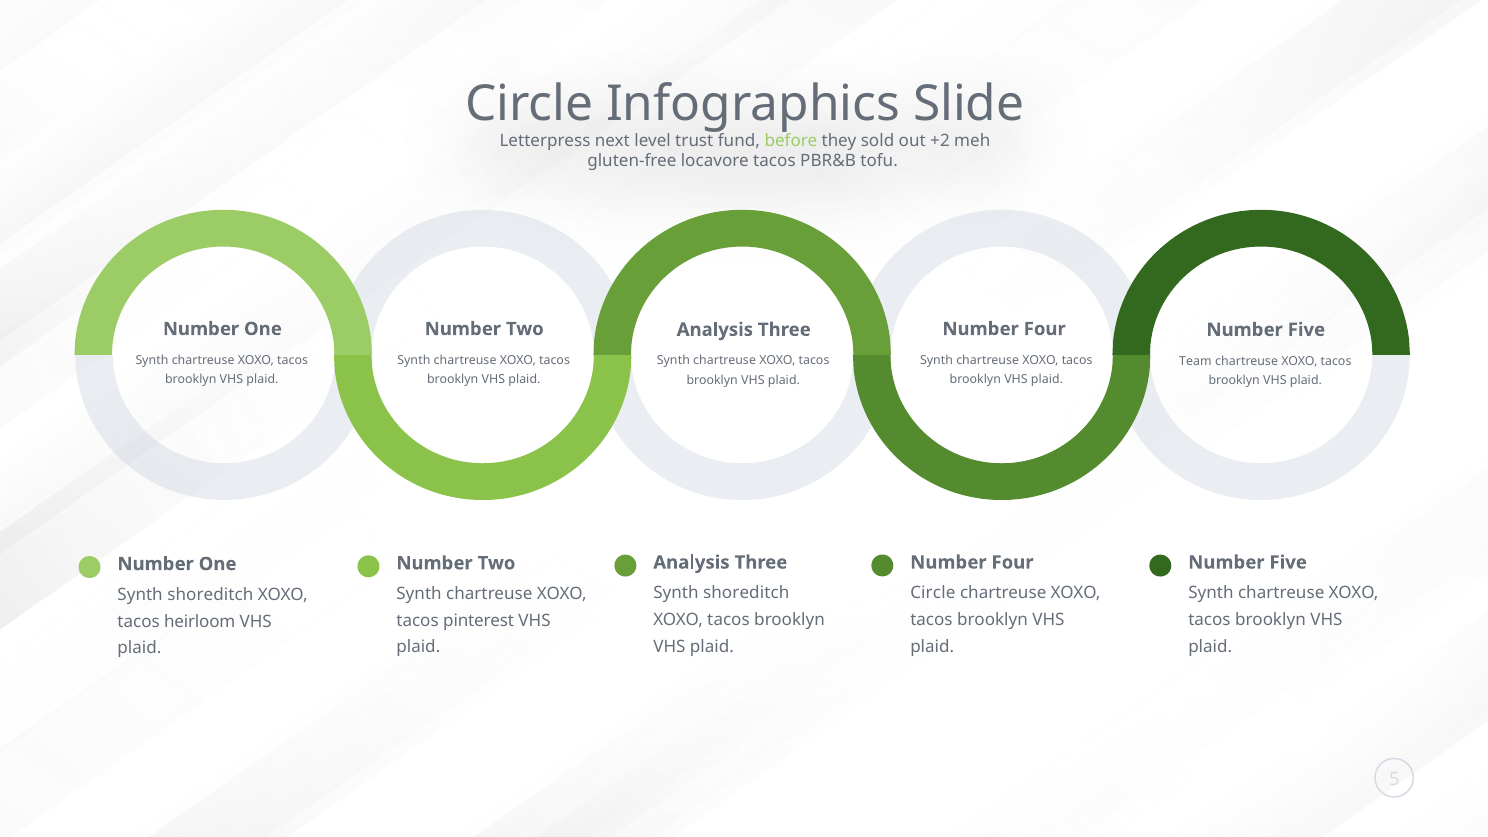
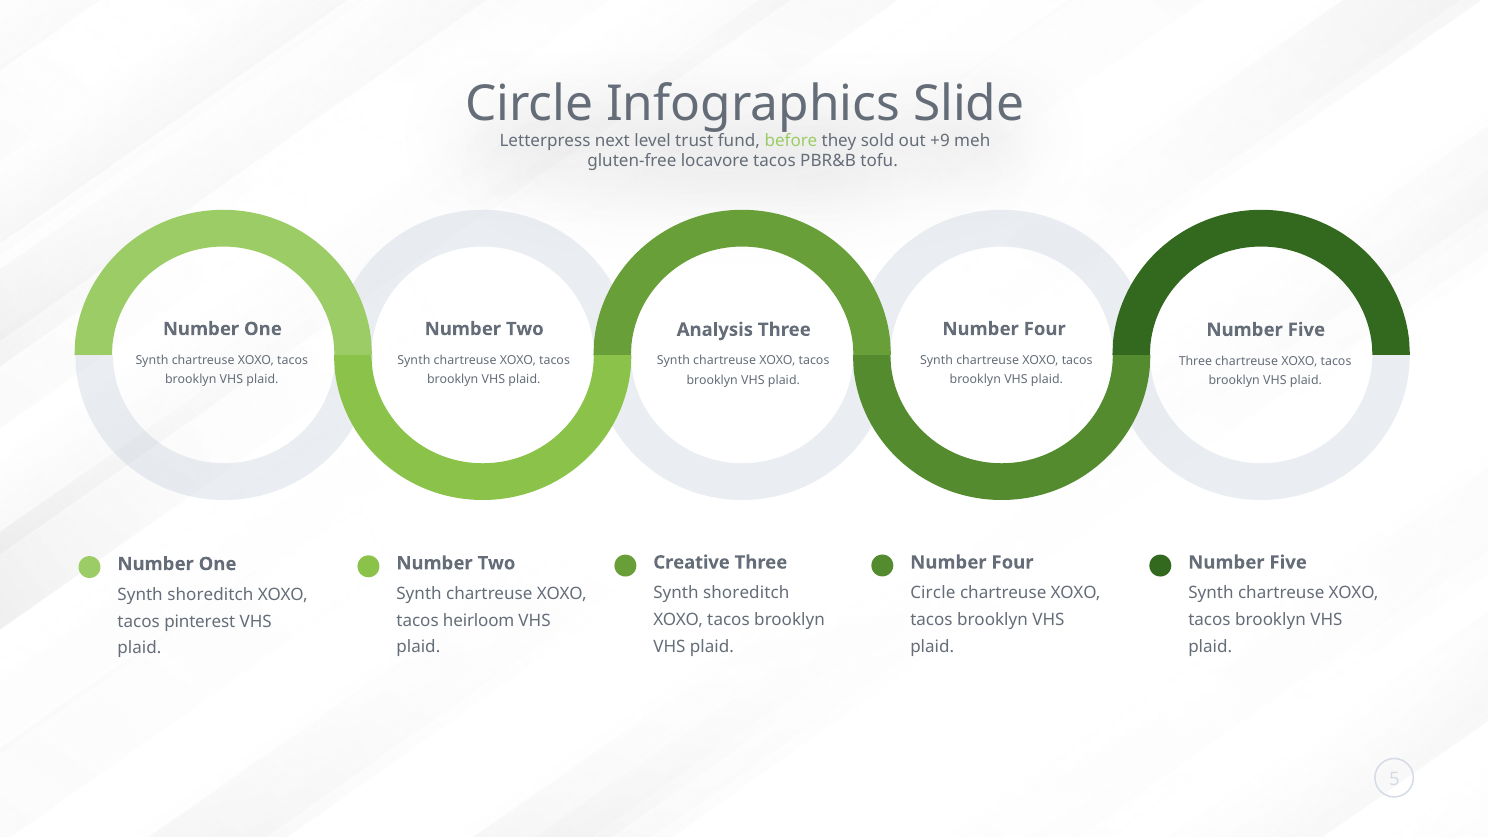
+2: +2 -> +9
Team at (1195, 361): Team -> Three
Analysis at (691, 562): Analysis -> Creative
pinterest: pinterest -> heirloom
heirloom: heirloom -> pinterest
